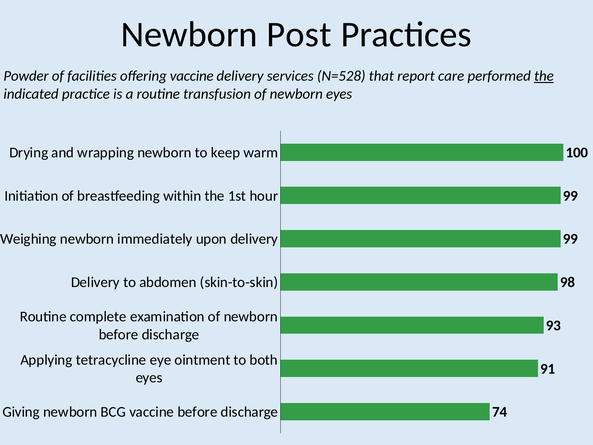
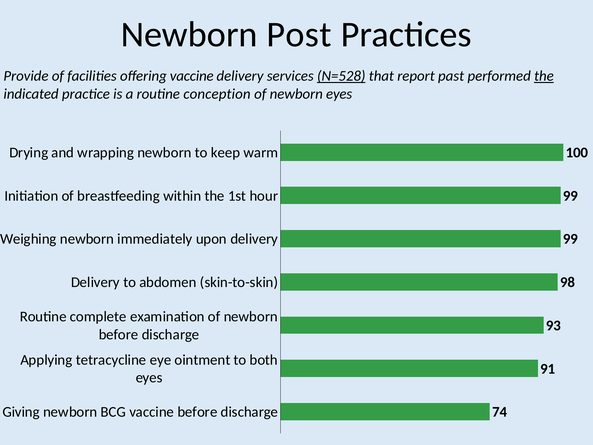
Powder: Powder -> Provide
N=528 underline: none -> present
care: care -> past
transfusion: transfusion -> conception
